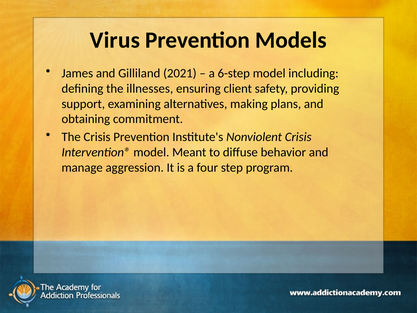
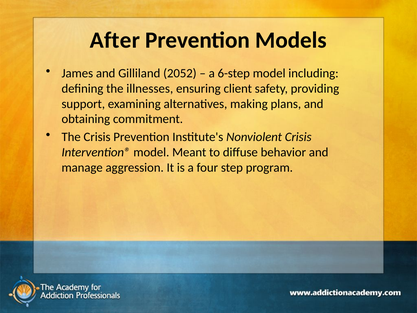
Virus: Virus -> After
2021: 2021 -> 2052
